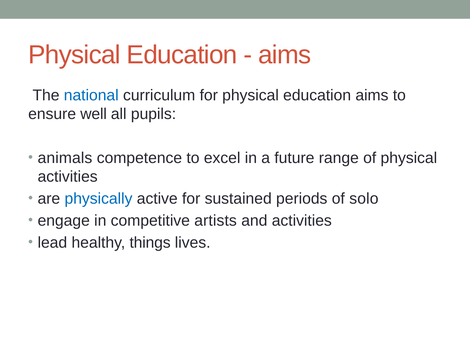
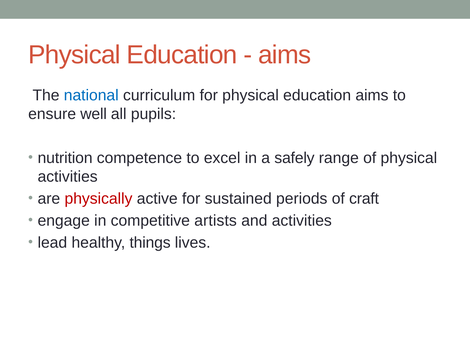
animals: animals -> nutrition
future: future -> safely
physically colour: blue -> red
solo: solo -> craft
